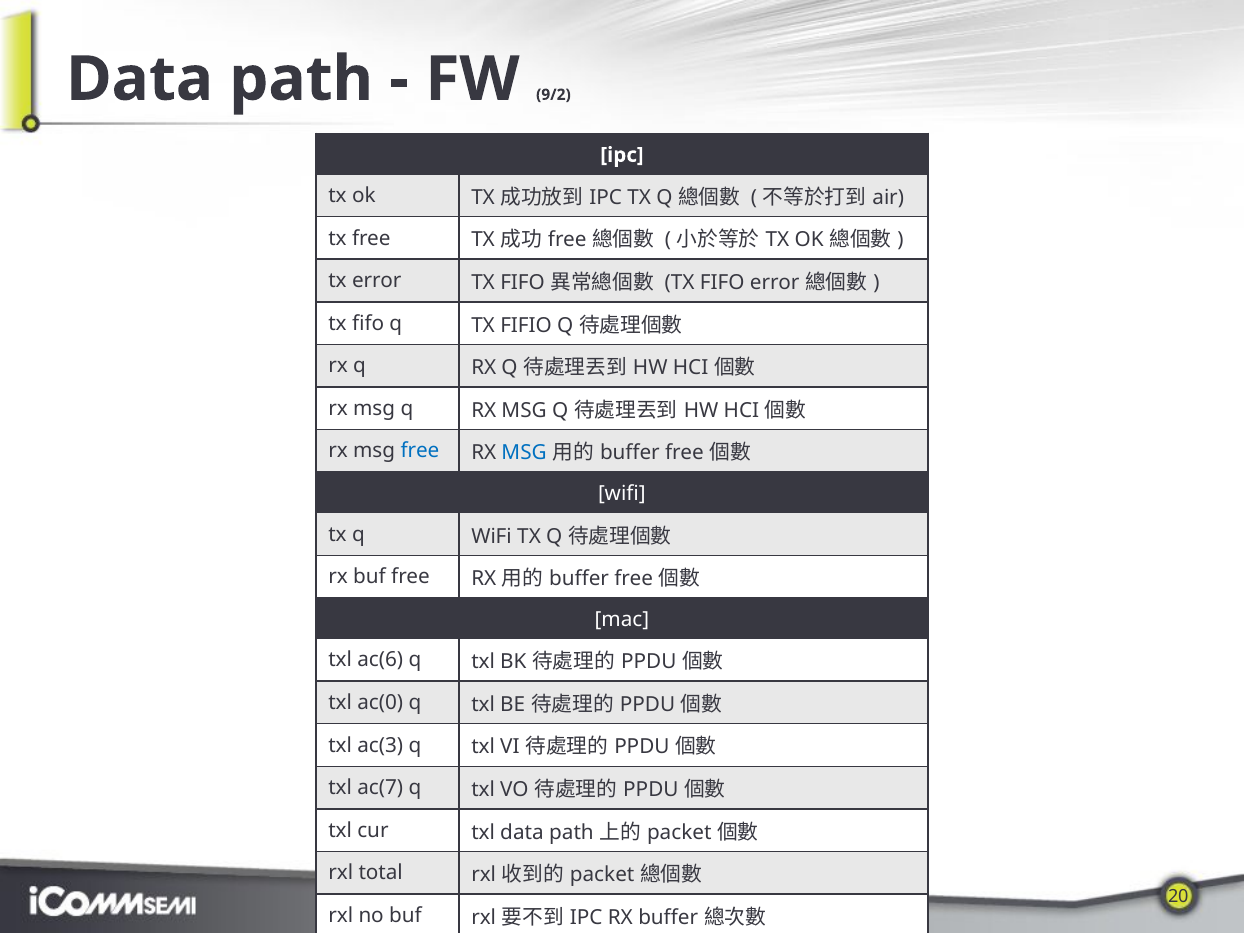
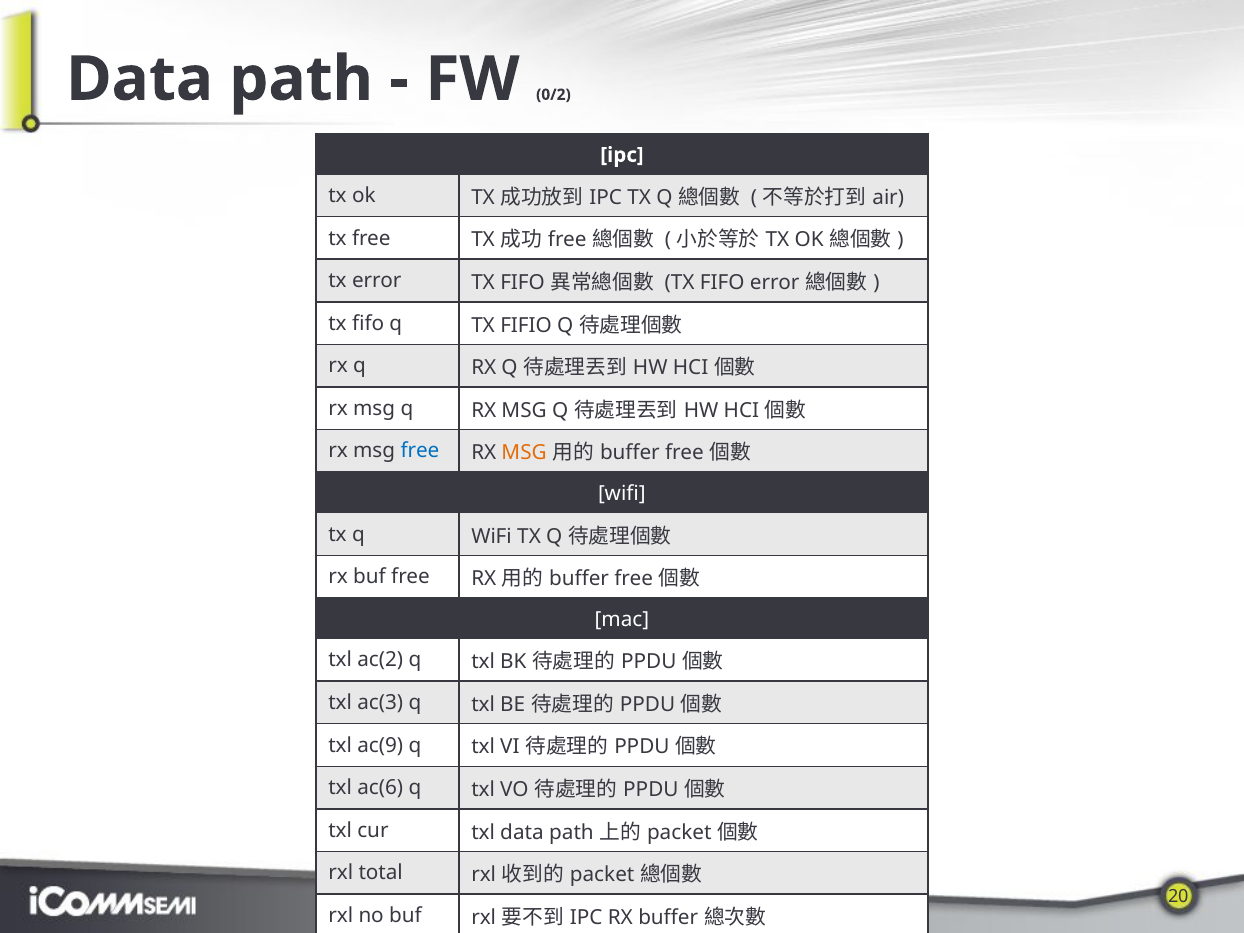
9/2: 9/2 -> 0/2
MSG at (524, 453) colour: blue -> orange
ac(6: ac(6 -> ac(2
ac(0: ac(0 -> ac(3
ac(3: ac(3 -> ac(9
ac(7: ac(7 -> ac(6
